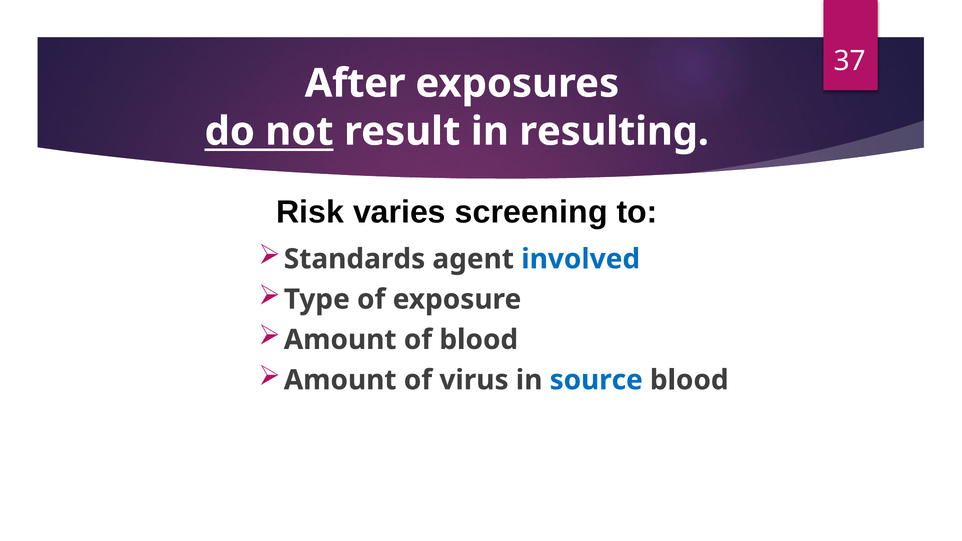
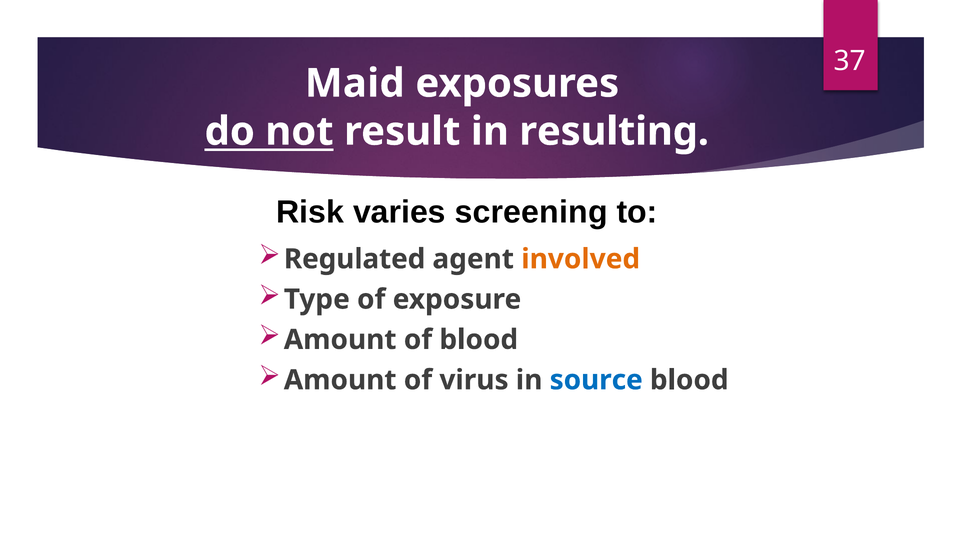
After: After -> Maid
Standards: Standards -> Regulated
involved colour: blue -> orange
